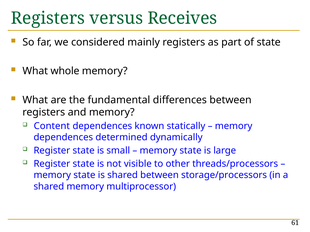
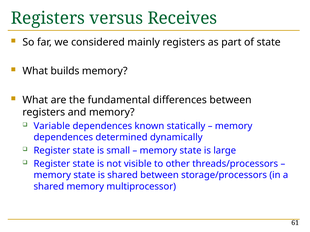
whole: whole -> builds
Content: Content -> Variable
